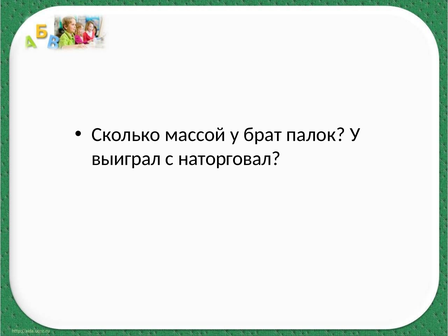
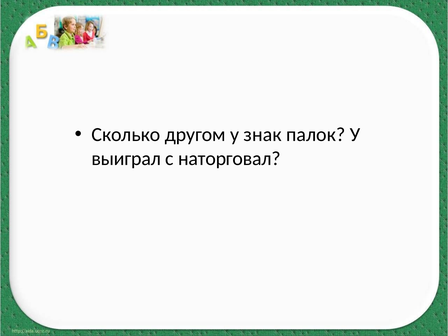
массой: массой -> другом
брат: брат -> знак
